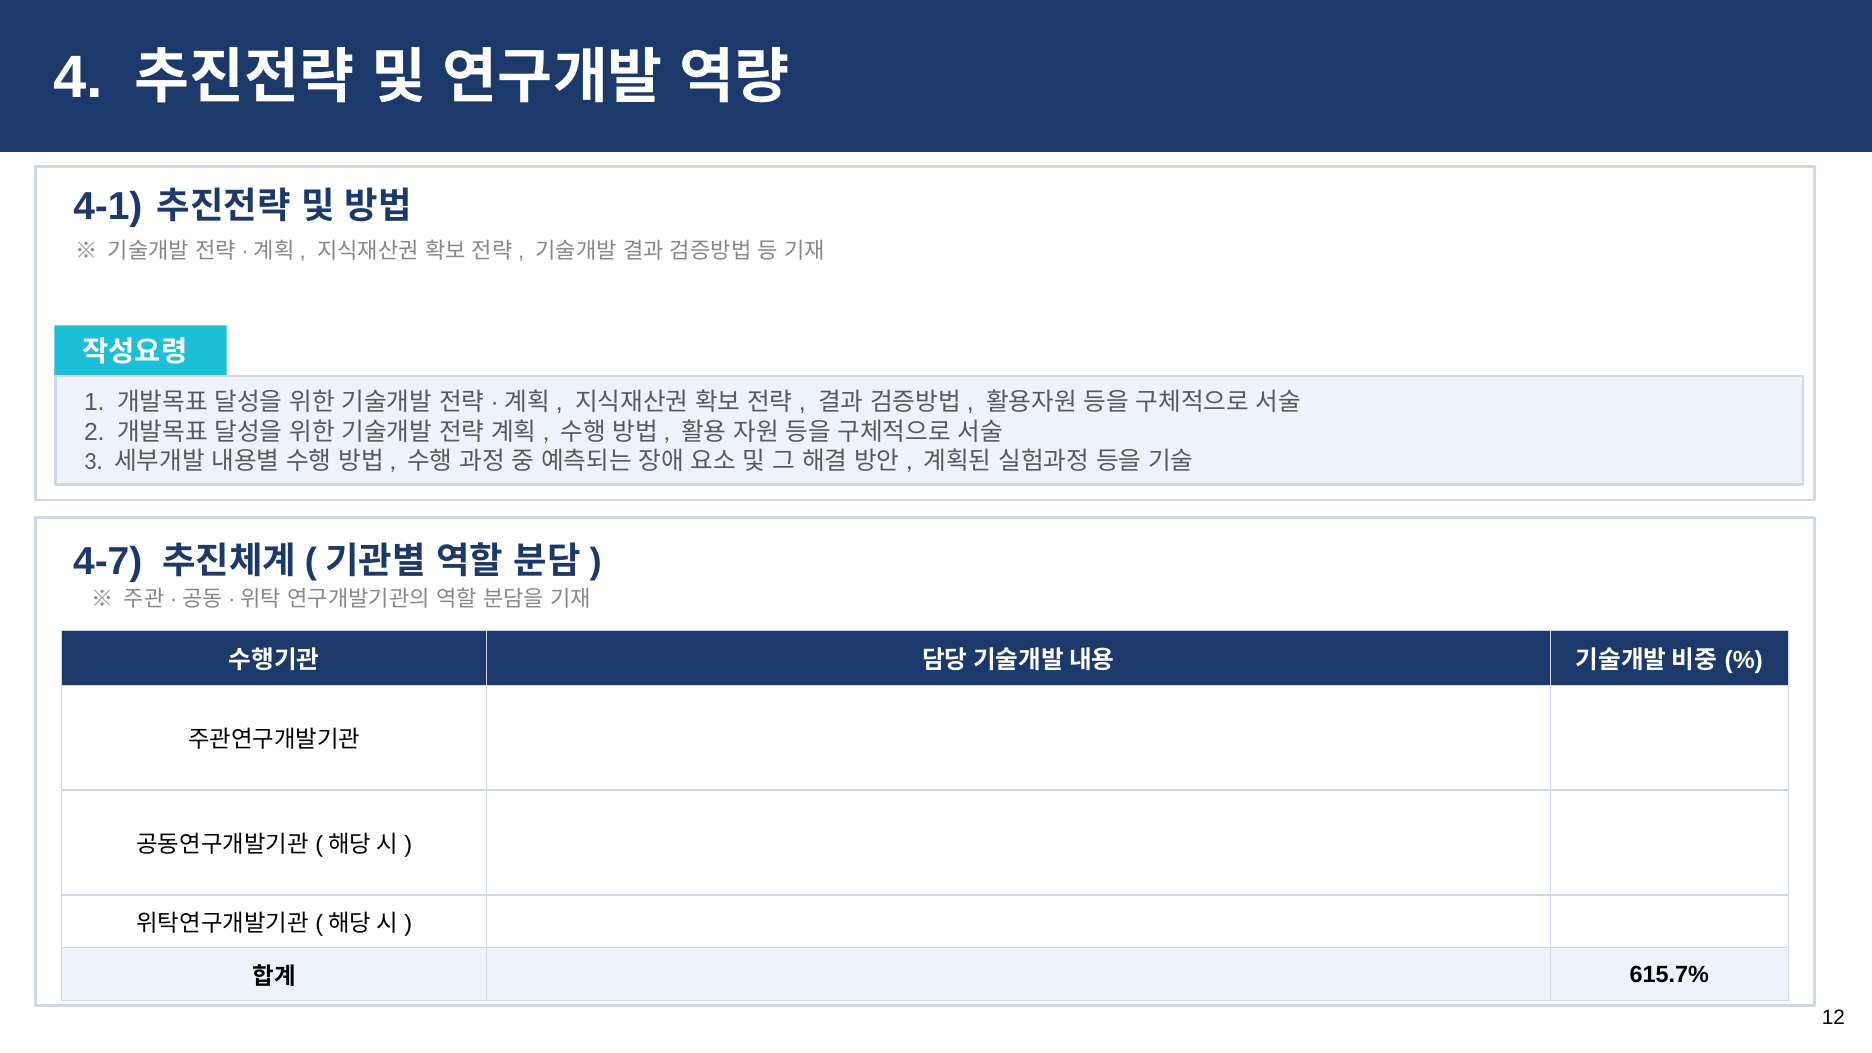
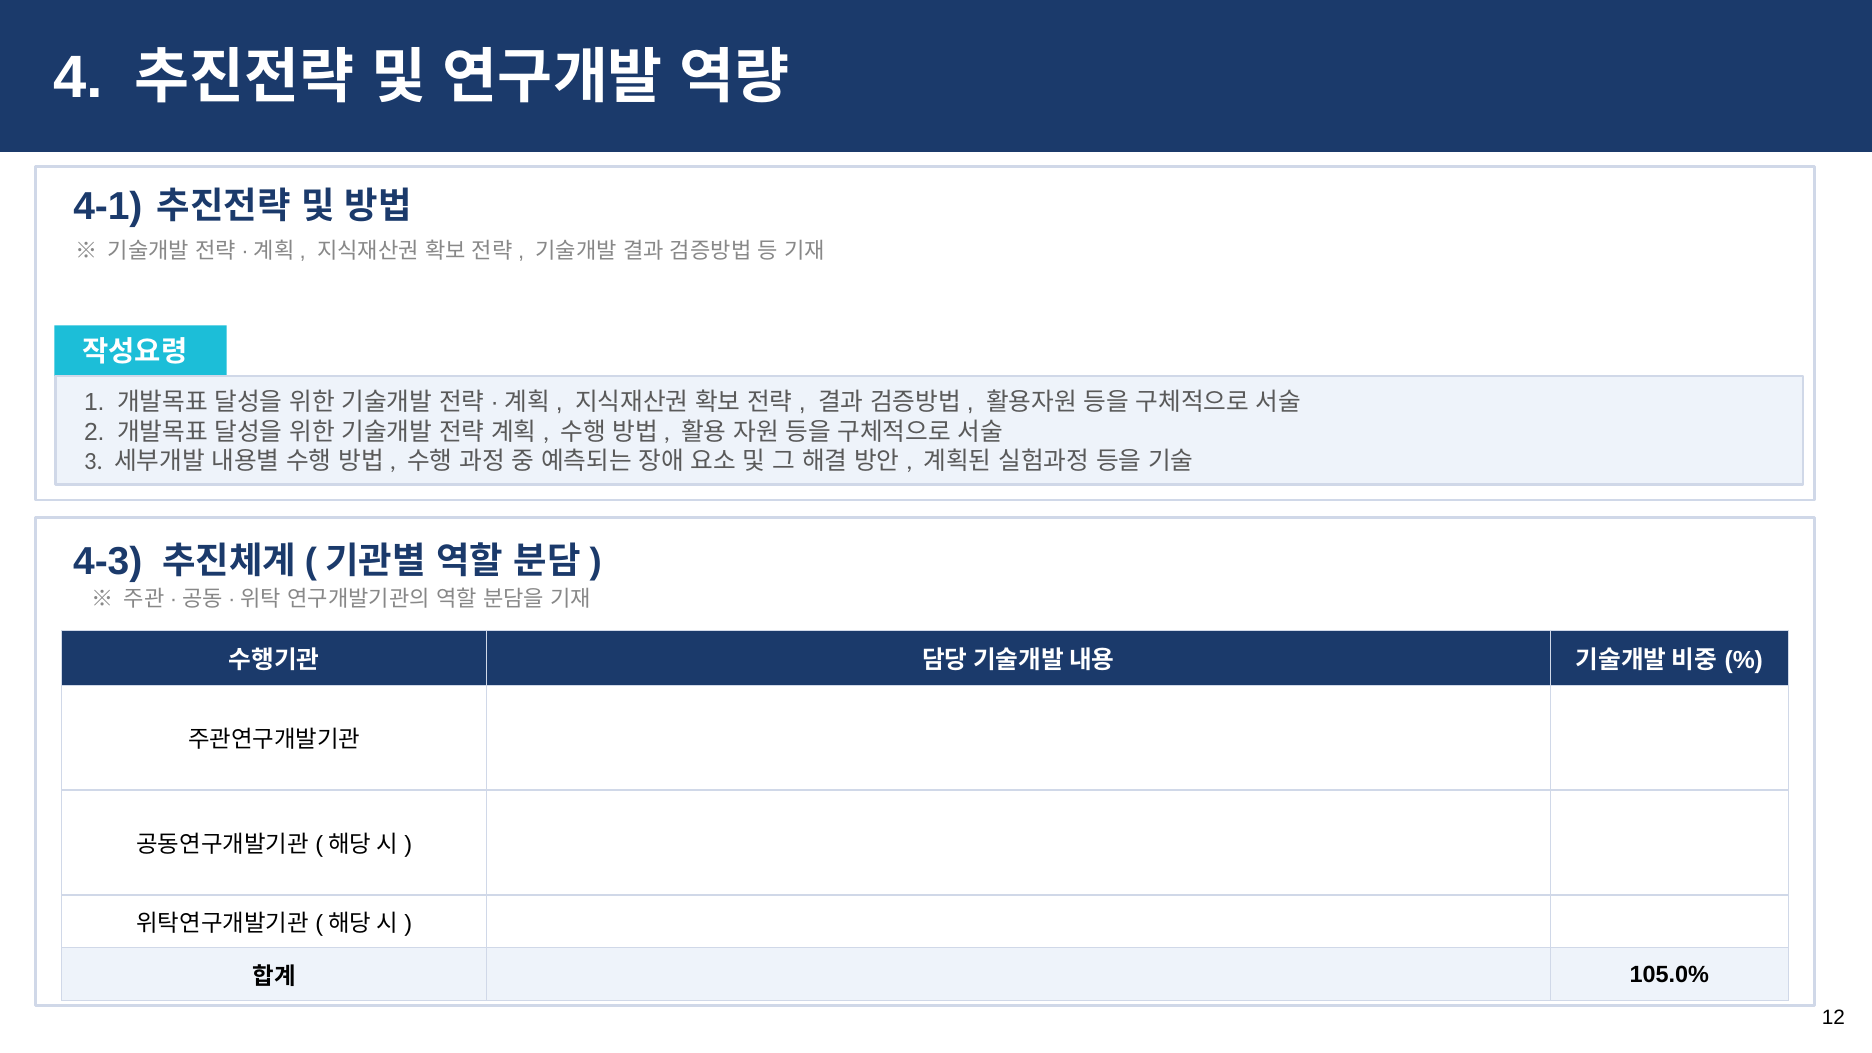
4-7: 4-7 -> 4-3
615.7%: 615.7% -> 105.0%
